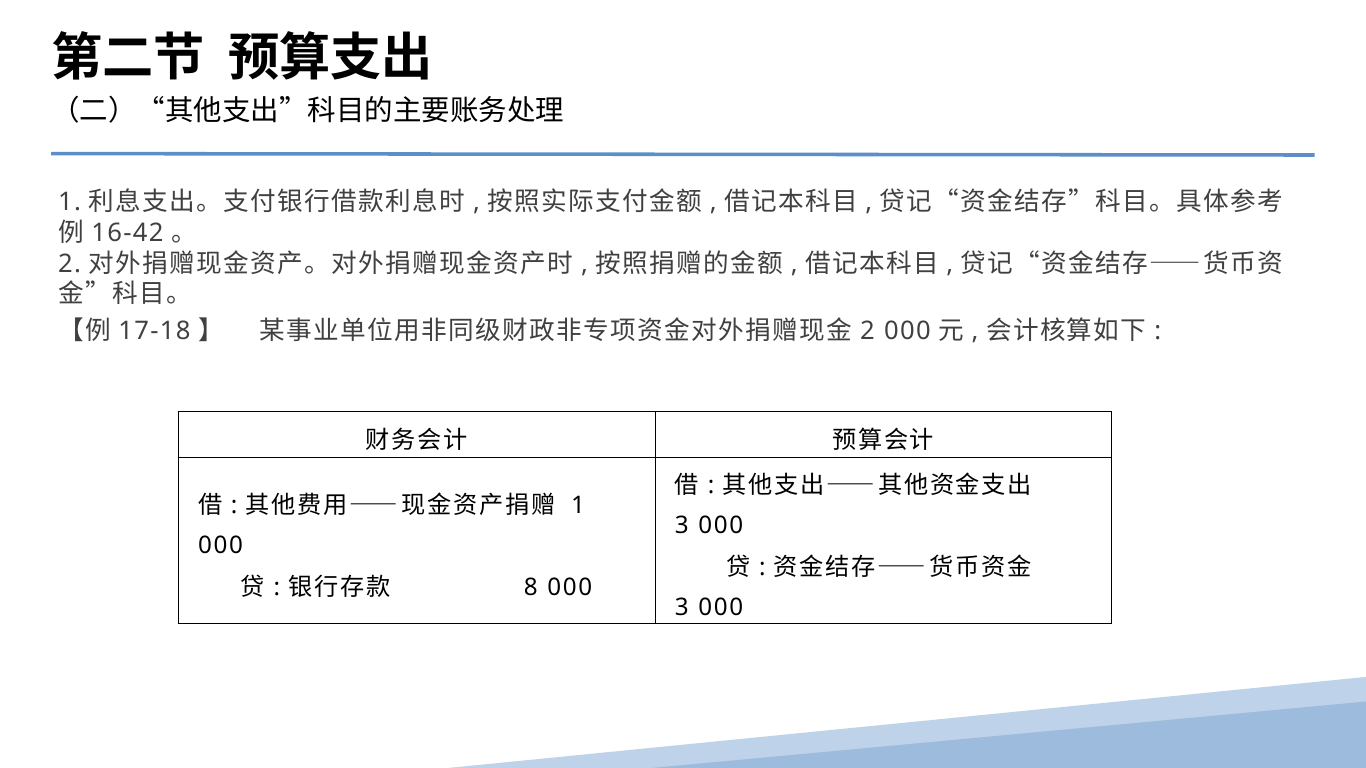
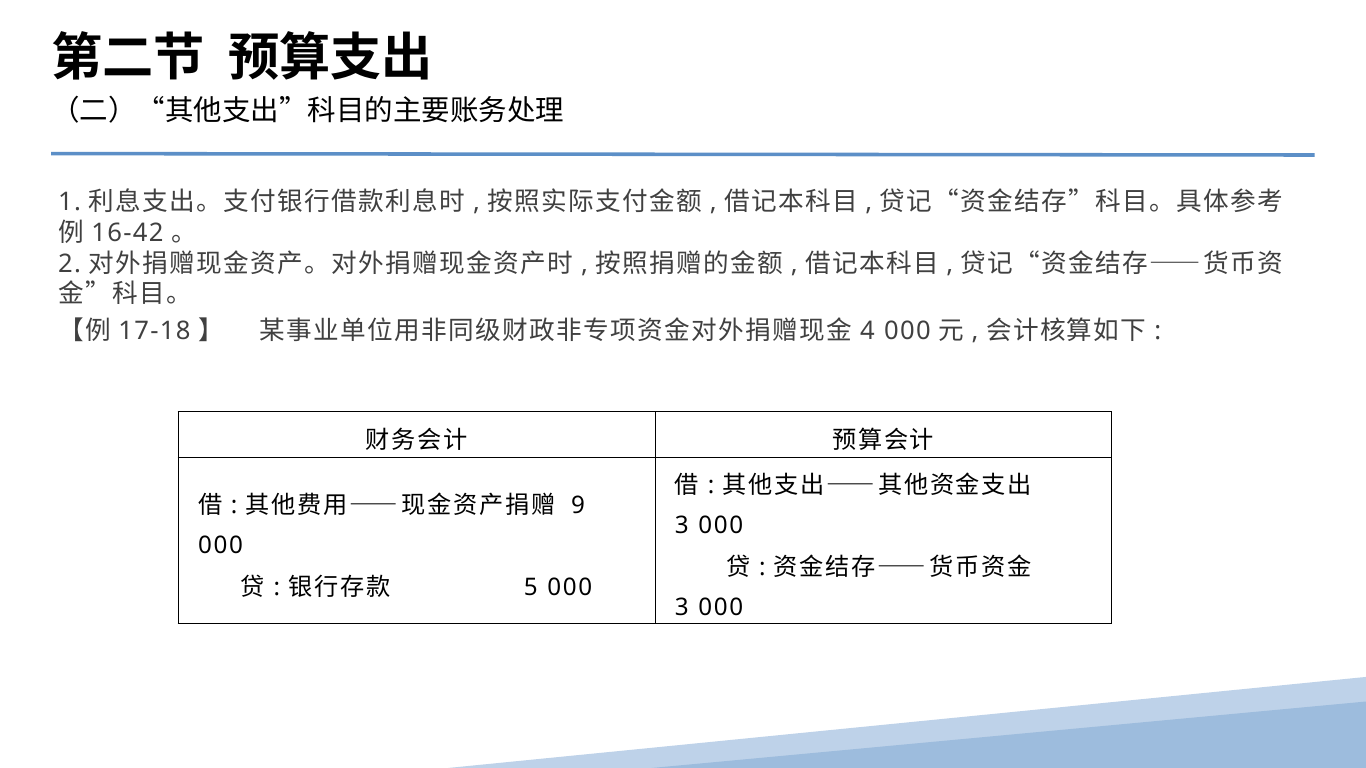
2 at (867, 331): 2 -> 4
1 at (578, 506): 1 -> 9
8: 8 -> 5
